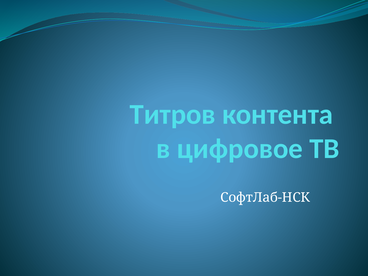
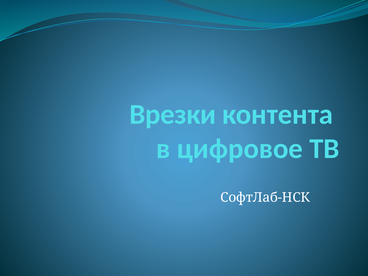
Титров: Титров -> Врезки
